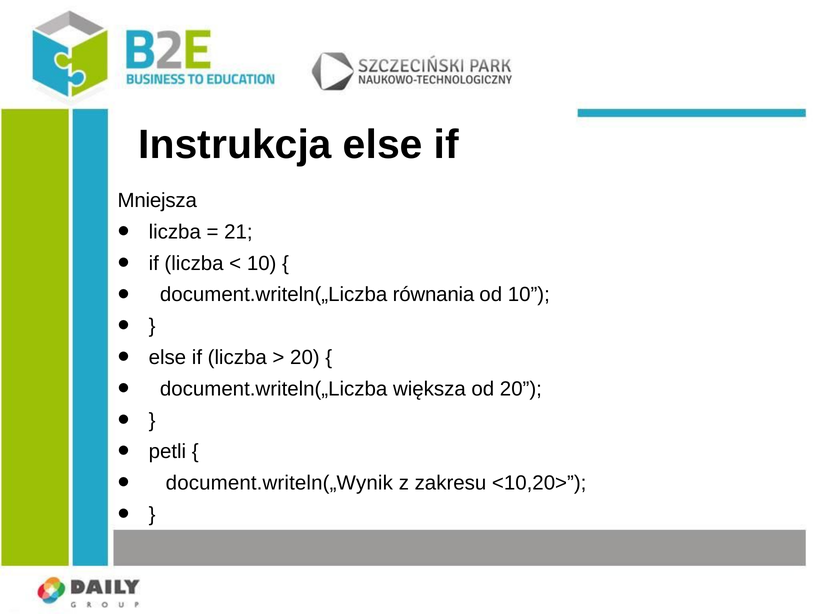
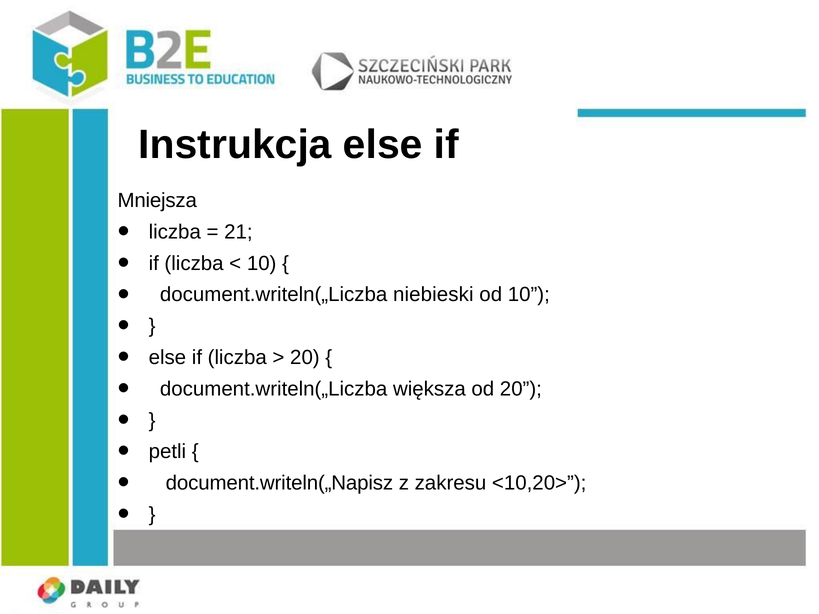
równania: równania -> niebieski
document.writeln(„Wynik: document.writeln(„Wynik -> document.writeln(„Napisz
